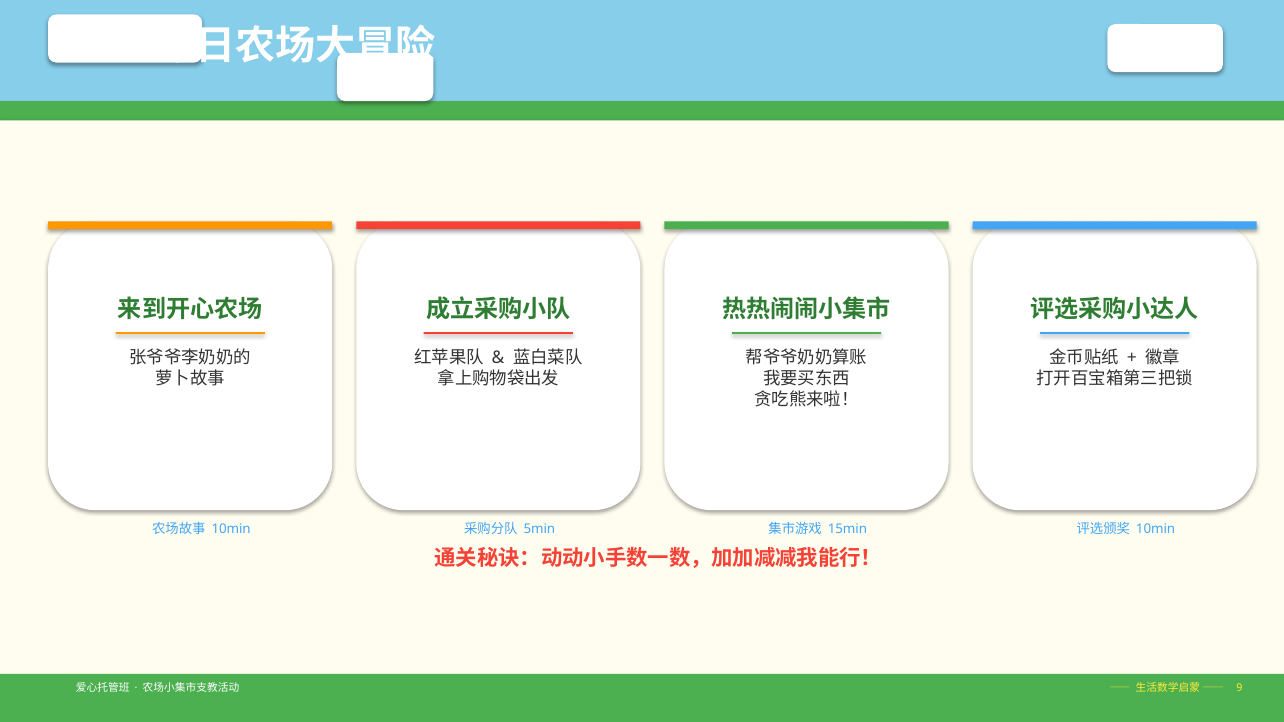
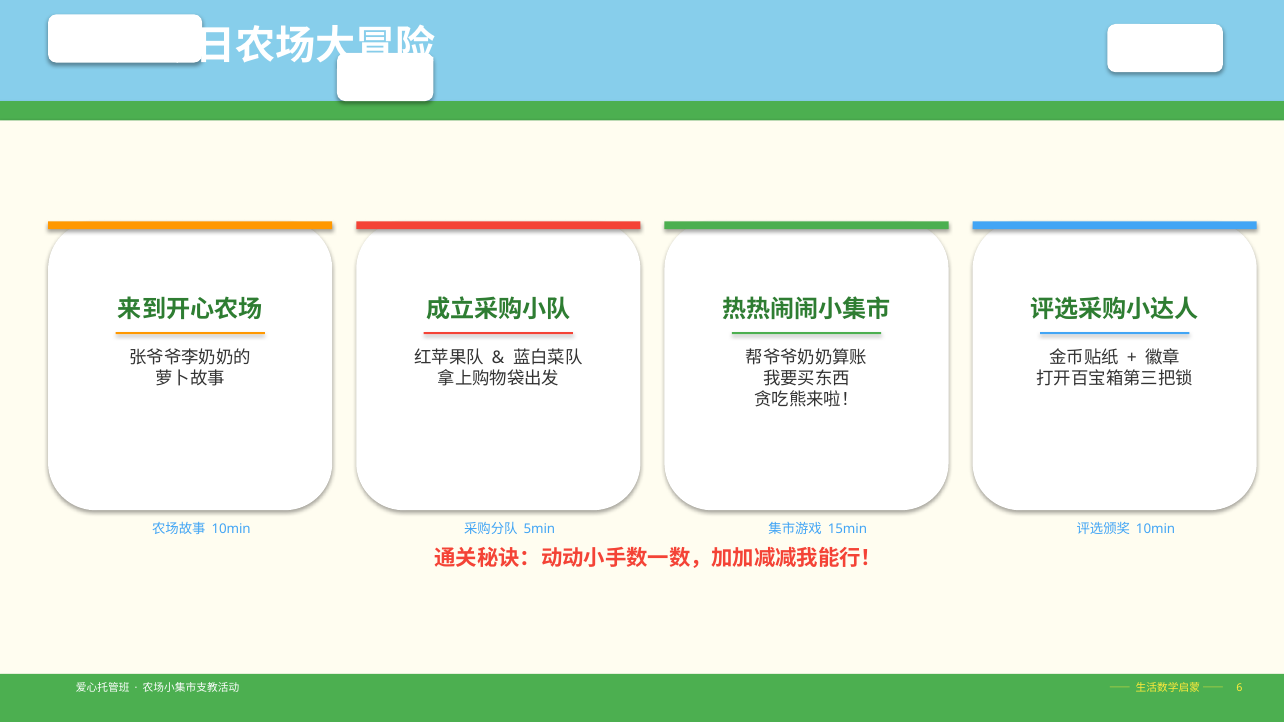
9: 9 -> 6
